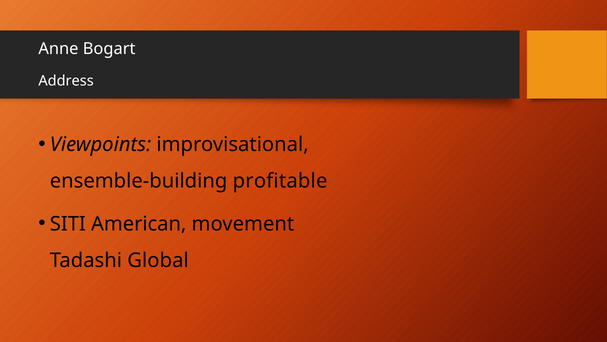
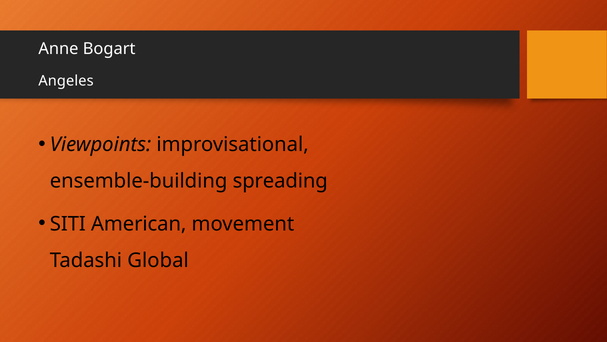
Address: Address -> Angeles
profitable: profitable -> spreading
